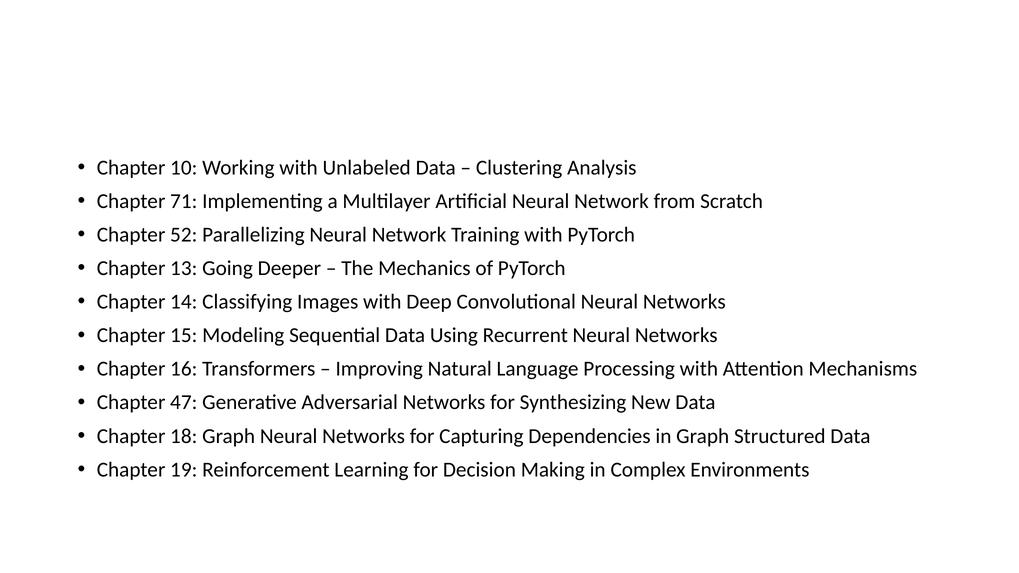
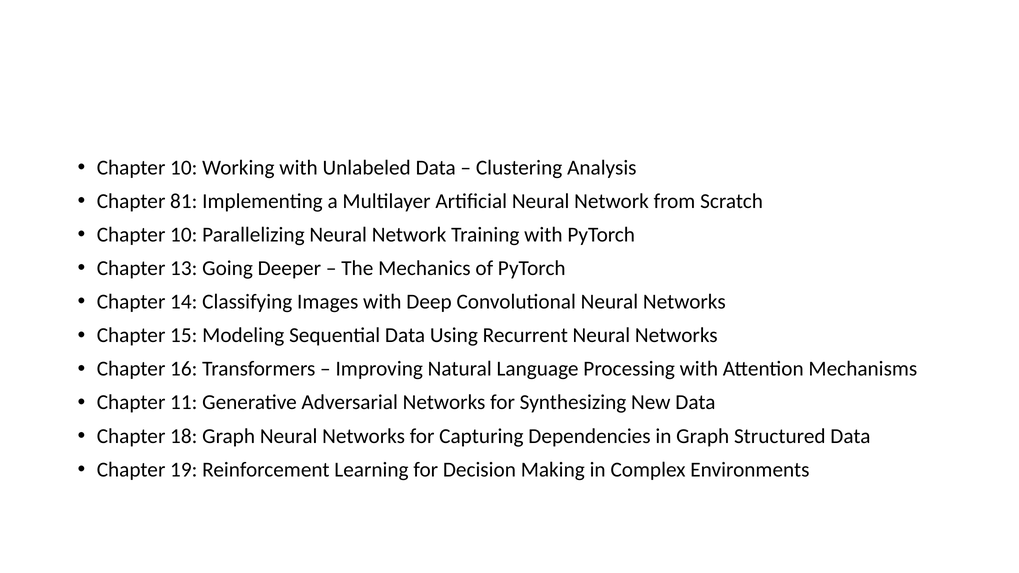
71: 71 -> 81
52 at (184, 235): 52 -> 10
47: 47 -> 11
